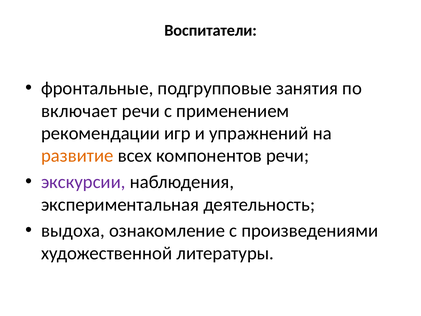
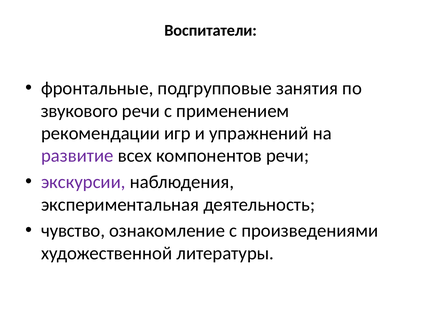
включает: включает -> звукового
развитие colour: orange -> purple
выдоха: выдоха -> чувство
